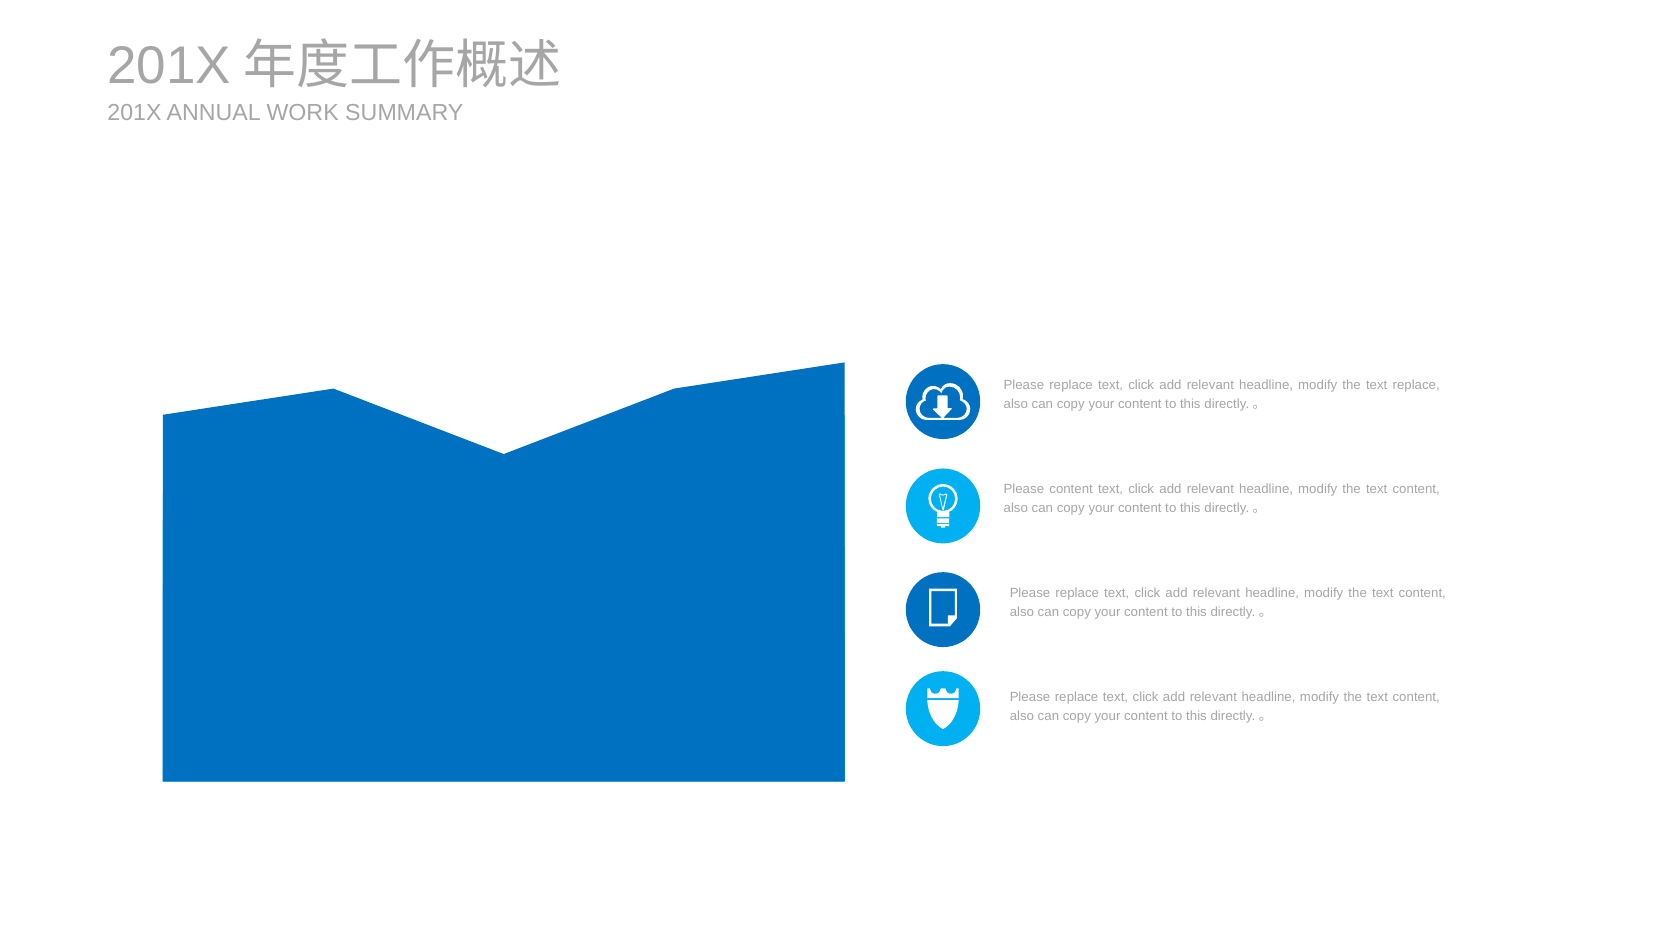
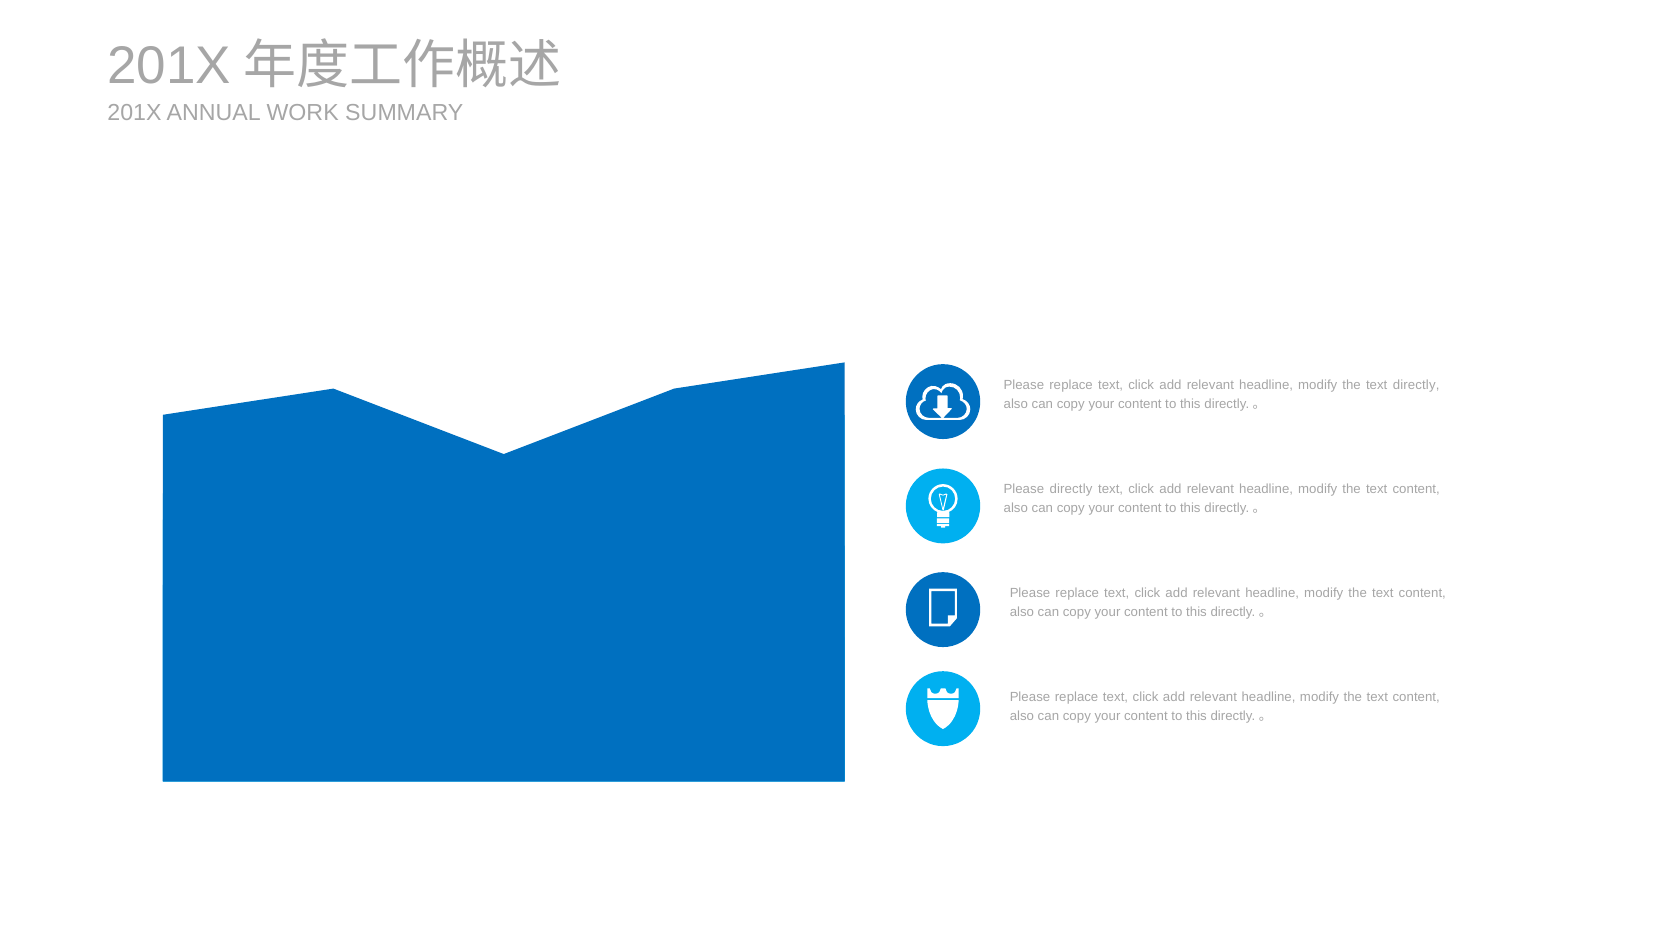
text replace: replace -> directly
Please content: content -> directly
